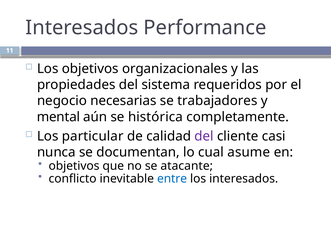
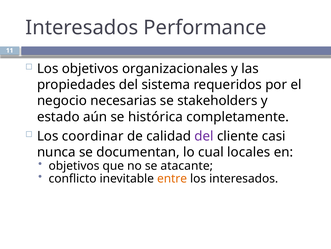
trabajadores: trabajadores -> stakeholders
mental: mental -> estado
particular: particular -> coordinar
asume: asume -> locales
entre colour: blue -> orange
